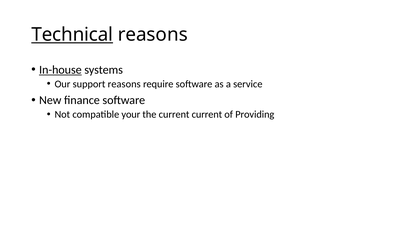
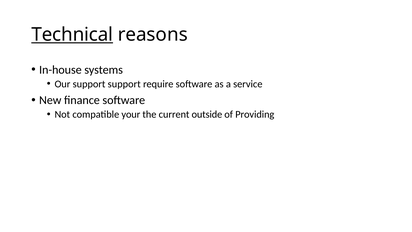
In-house underline: present -> none
support reasons: reasons -> support
current current: current -> outside
